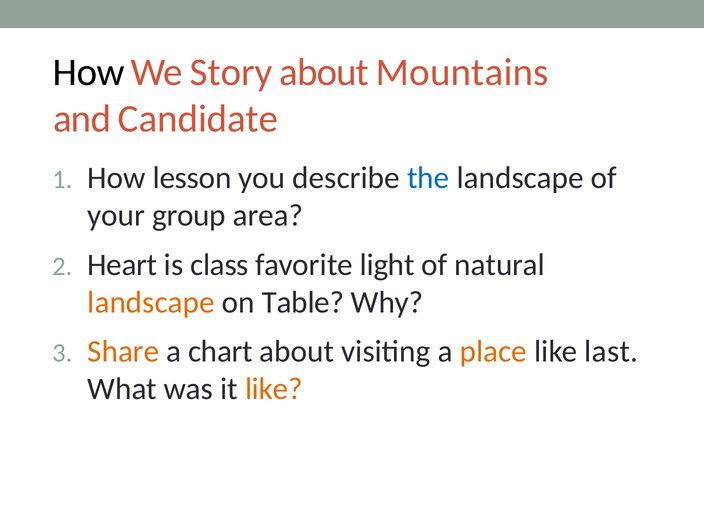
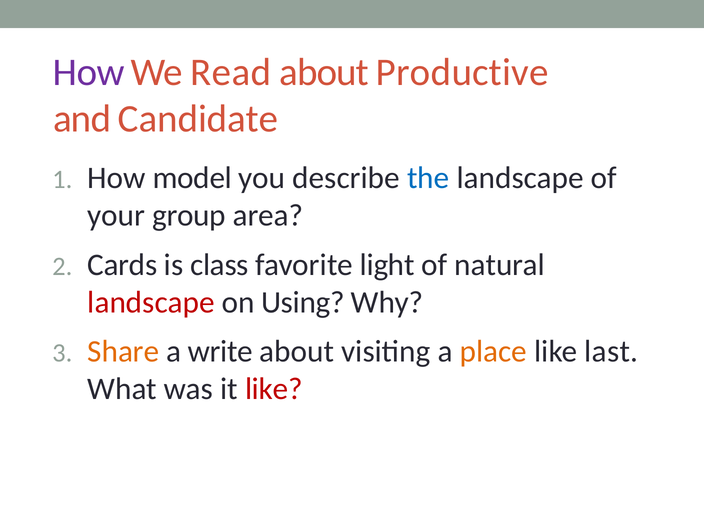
How at (89, 72) colour: black -> purple
Story: Story -> Read
Mountains: Mountains -> Productive
lesson: lesson -> model
Heart: Heart -> Cards
landscape at (151, 302) colour: orange -> red
Table: Table -> Using
chart: chart -> write
like at (274, 389) colour: orange -> red
